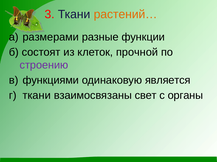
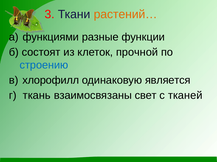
размерами: размерами -> функциями
строению colour: purple -> blue
функциями: функциями -> хлорофилл
г ткани: ткани -> ткань
органы: органы -> тканей
